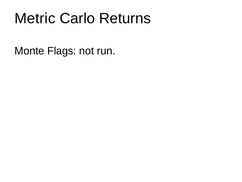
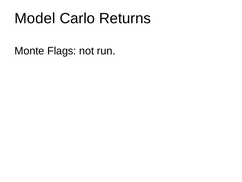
Metric: Metric -> Model
